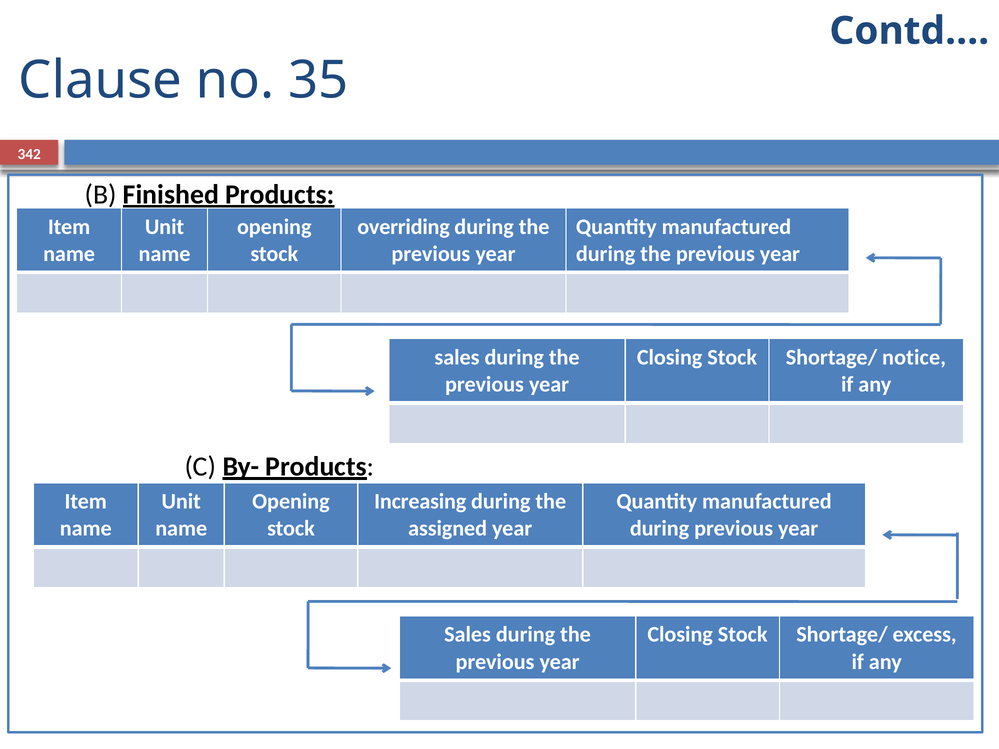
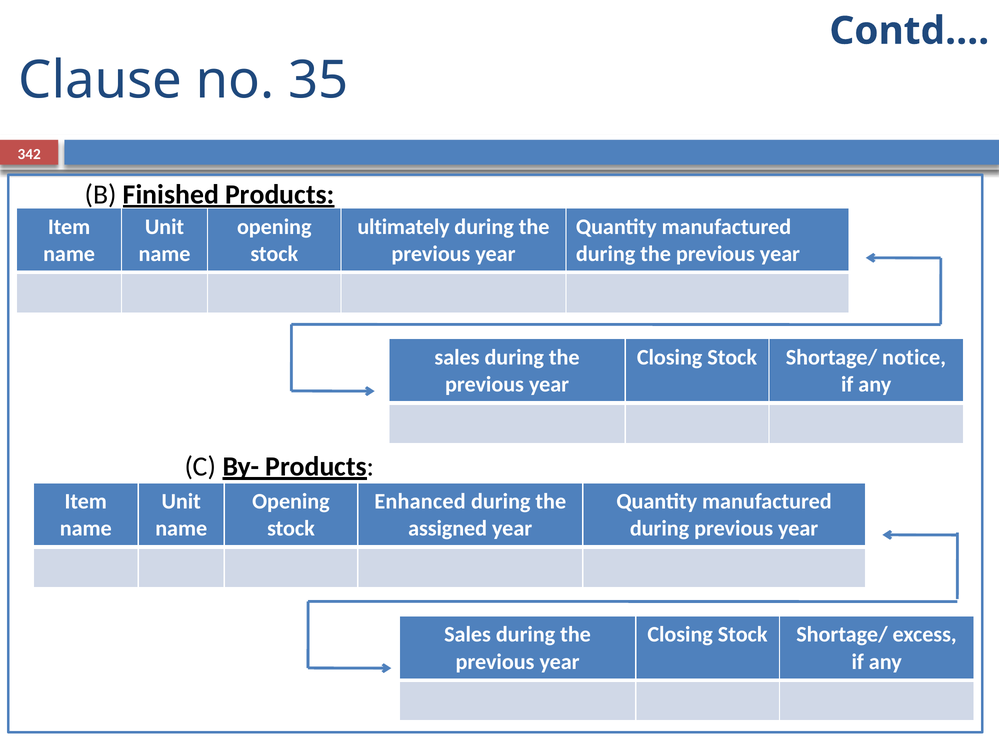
overriding: overriding -> ultimately
Increasing: Increasing -> Enhanced
